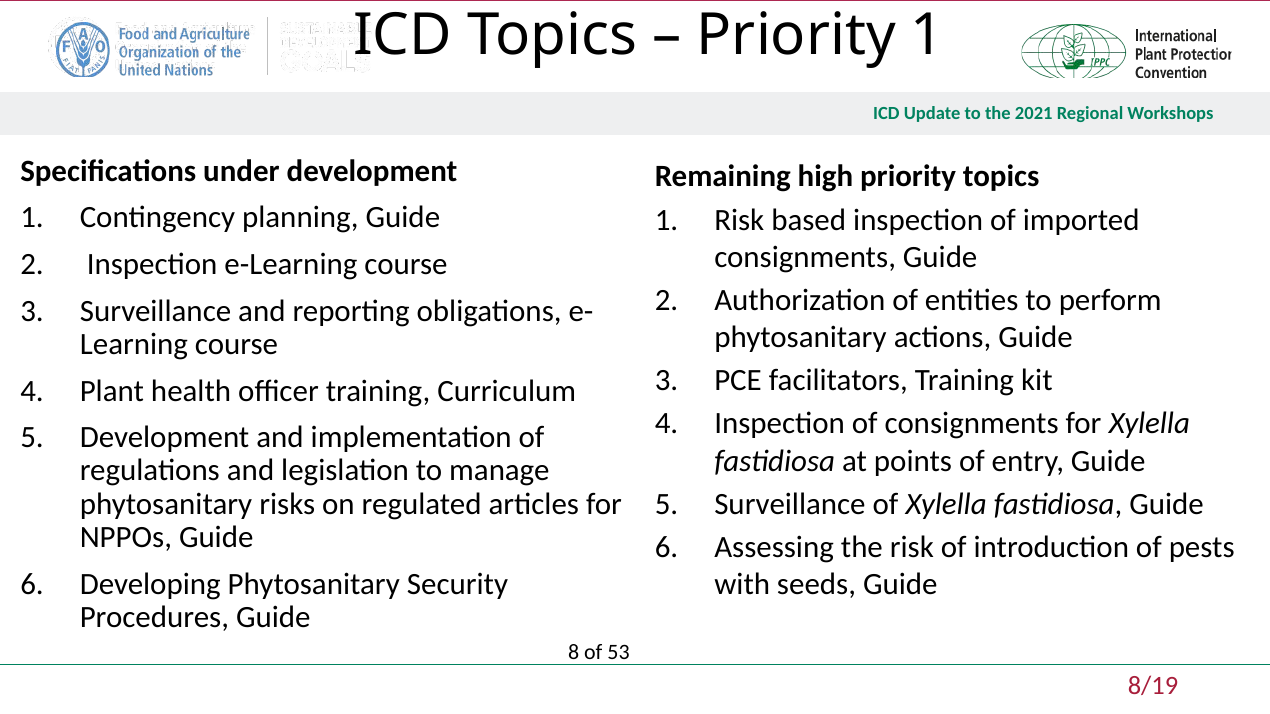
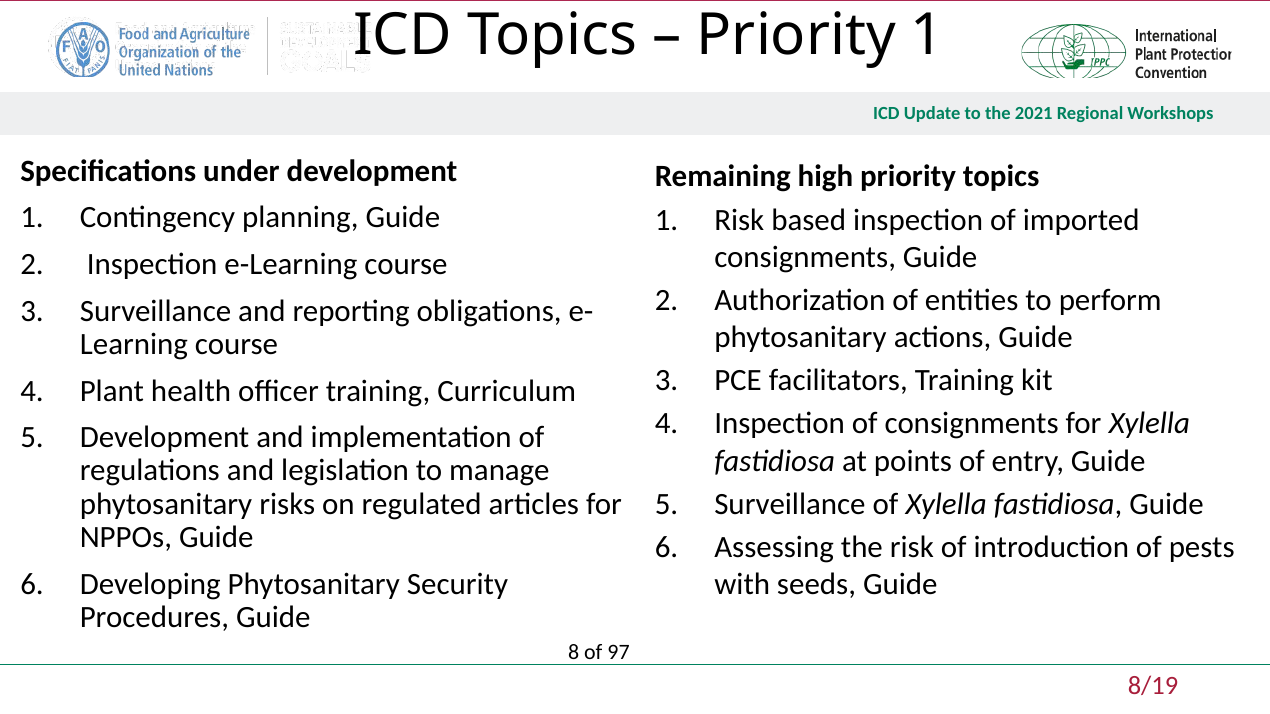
53: 53 -> 97
